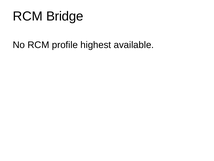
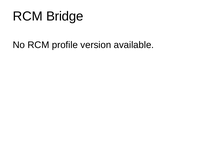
highest: highest -> version
